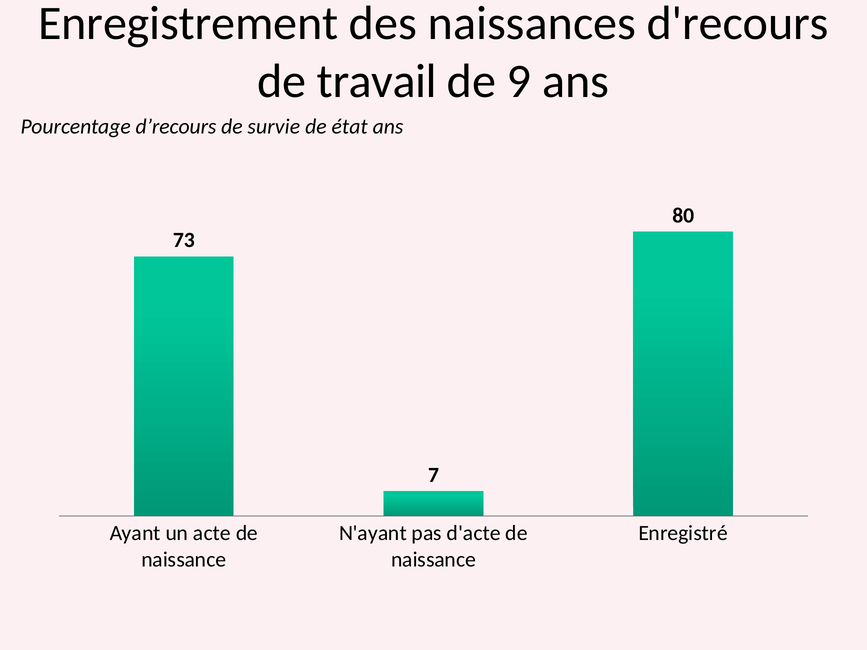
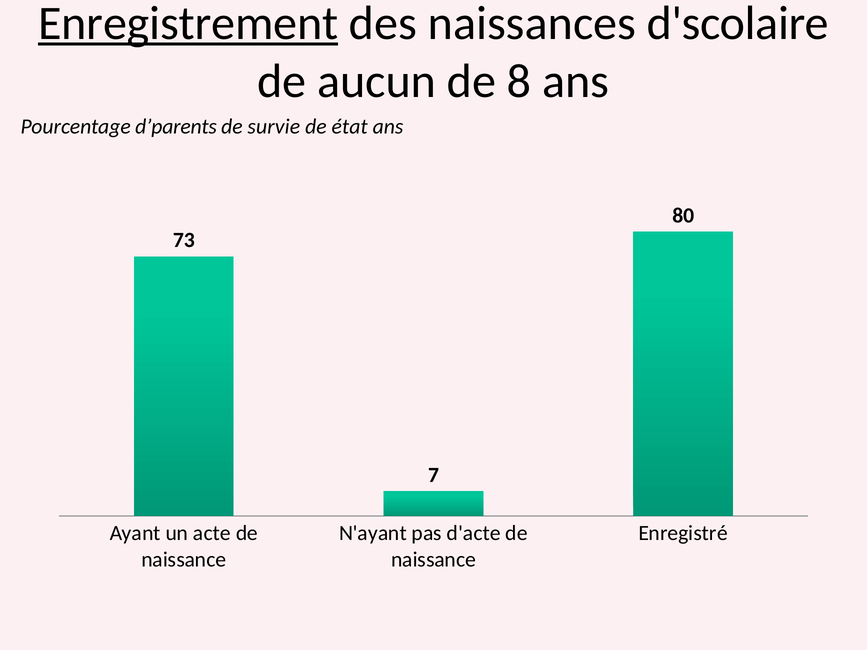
Enregistrement underline: none -> present
d'recours: d'recours -> d'scolaire
travail: travail -> aucun
9: 9 -> 8
d’recours: d’recours -> d’parents
